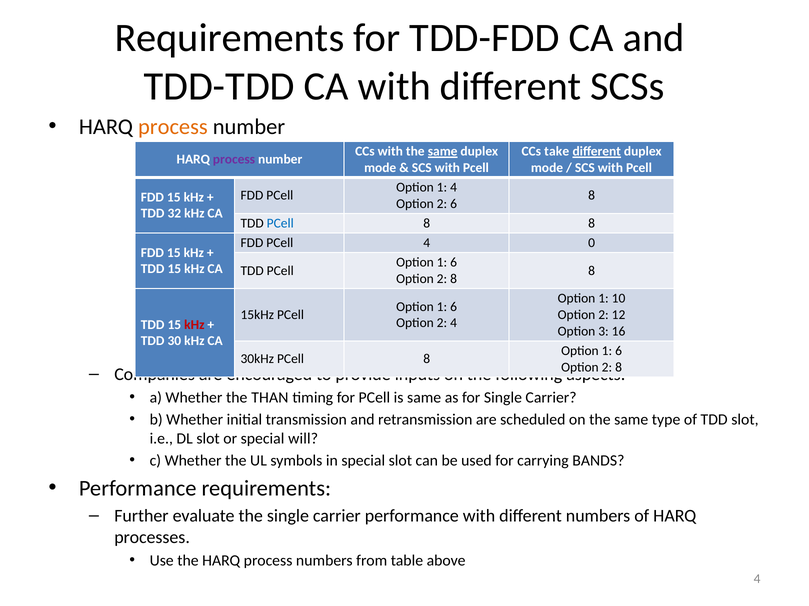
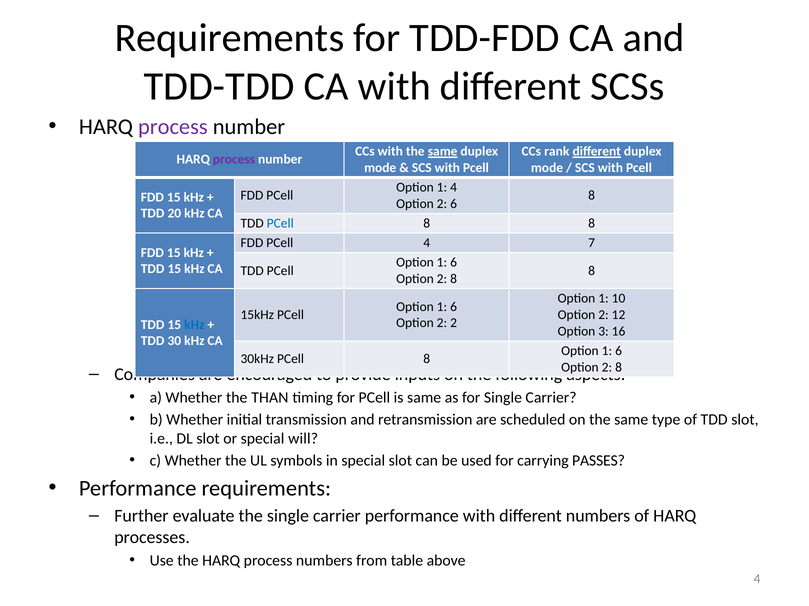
process at (173, 127) colour: orange -> purple
take: take -> rank
32: 32 -> 20
0: 0 -> 7
2 4: 4 -> 2
kHz at (194, 325) colour: red -> blue
BANDS: BANDS -> PASSES
